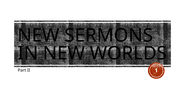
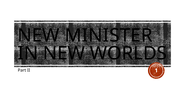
SERMONS: SERMONS -> MINISTER
